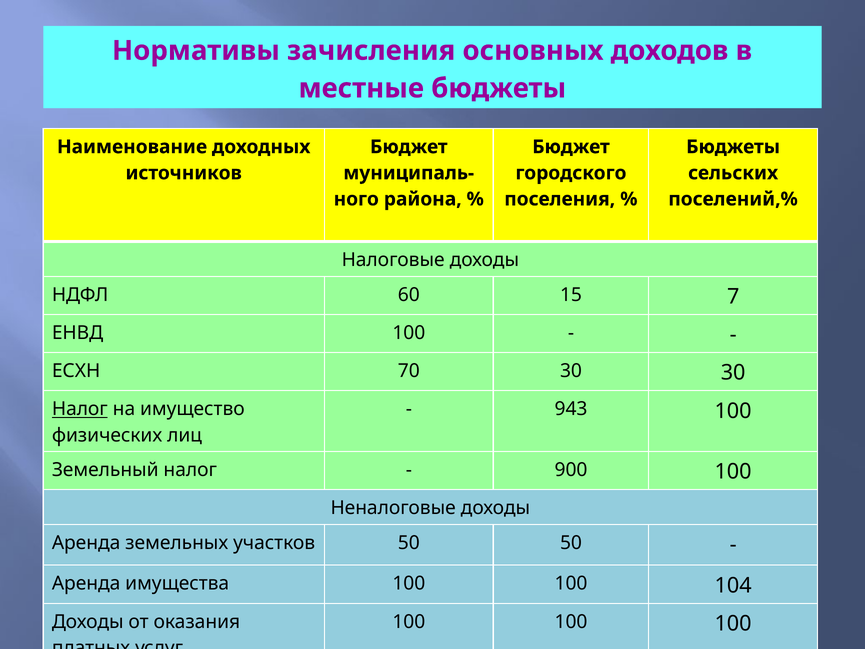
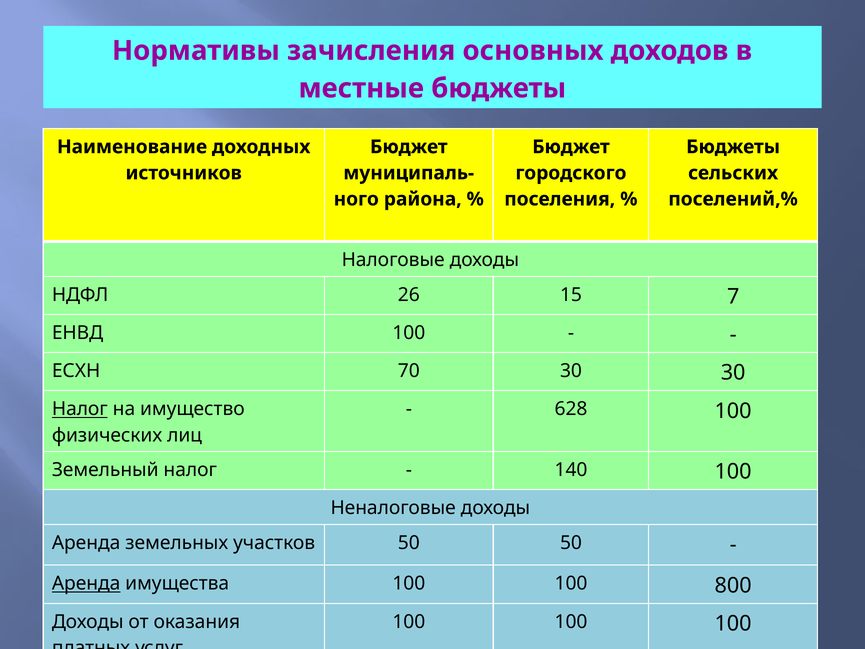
60: 60 -> 26
943: 943 -> 628
900: 900 -> 140
Аренда at (86, 583) underline: none -> present
104: 104 -> 800
